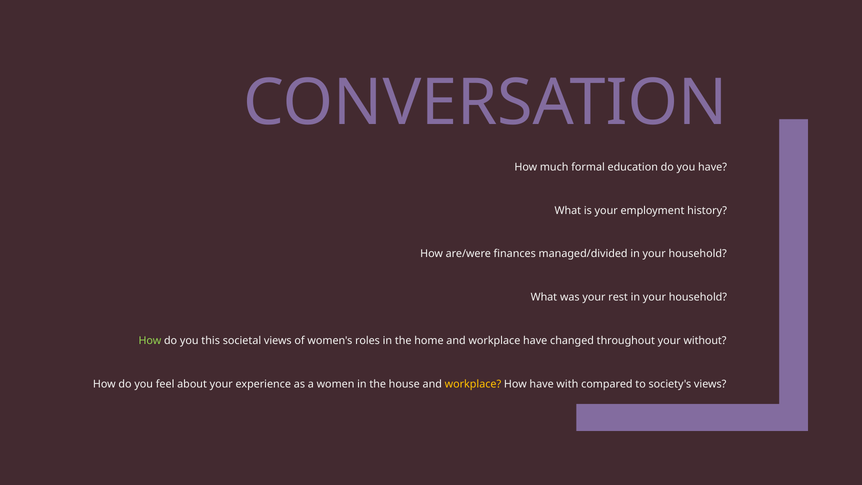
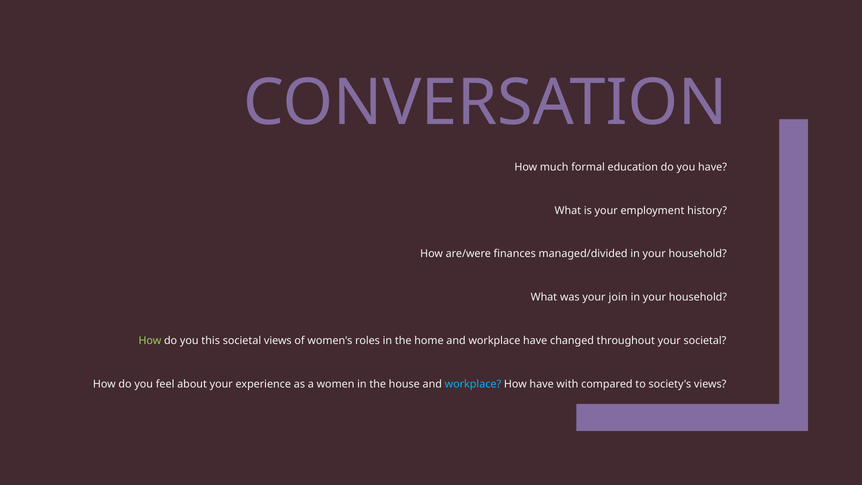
rest: rest -> join
your without: without -> societal
workplace at (473, 384) colour: yellow -> light blue
